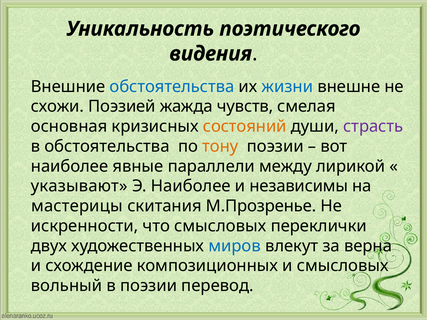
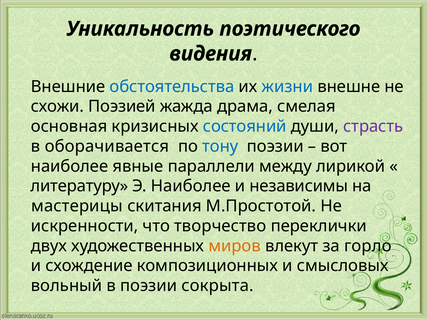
чувств: чувств -> драма
состояний colour: orange -> blue
в обстоятельства: обстоятельства -> оборачивается
тону colour: orange -> blue
указывают: указывают -> литературу
М.Прозренье: М.Прозренье -> М.Простотой
что смысловых: смысловых -> творчество
миров colour: blue -> orange
верна: верна -> горло
перевод: перевод -> сокрыта
